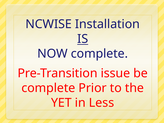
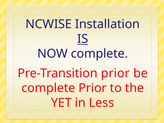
Pre-Transition issue: issue -> prior
